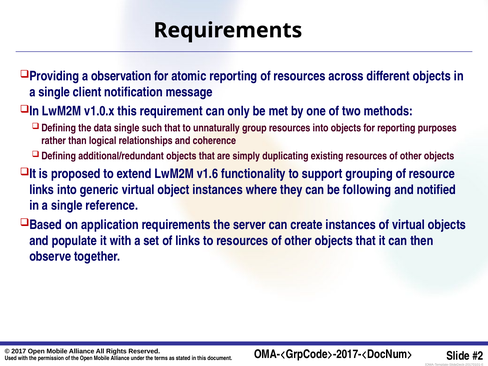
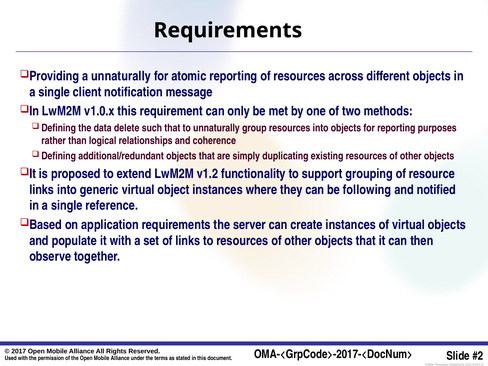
a observation: observation -> unnaturally
data single: single -> delete
v1.6: v1.6 -> v1.2
